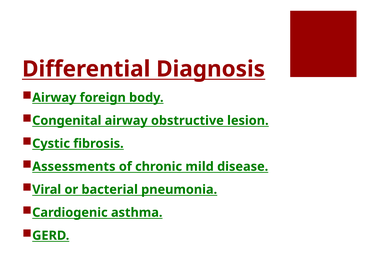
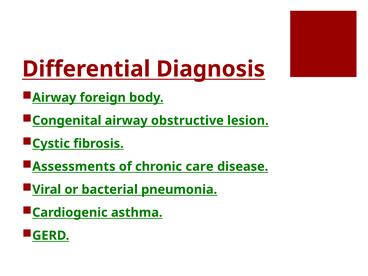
mild: mild -> care
